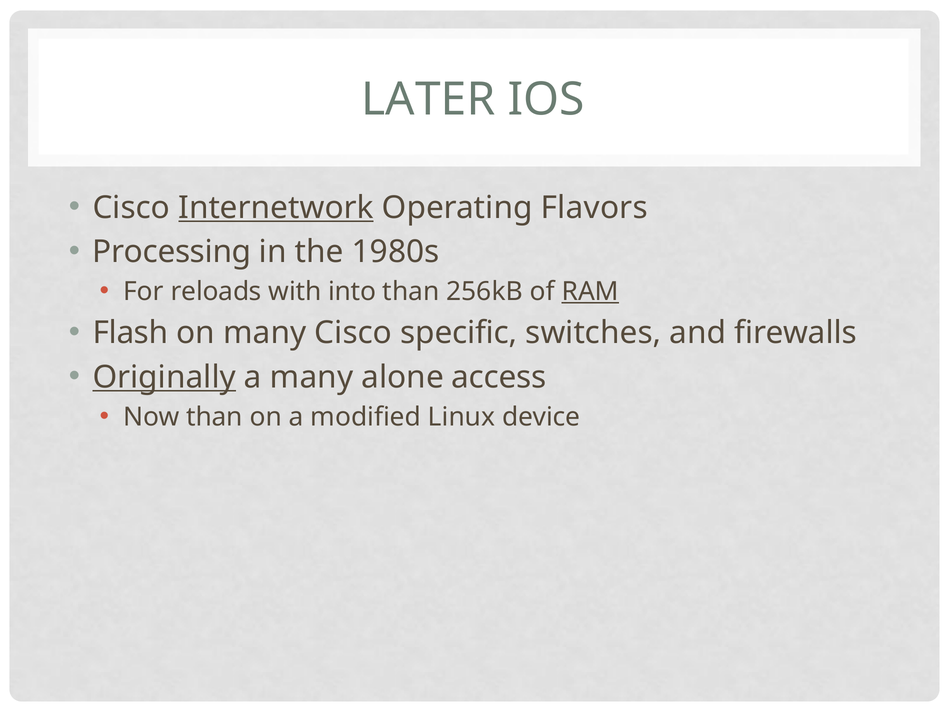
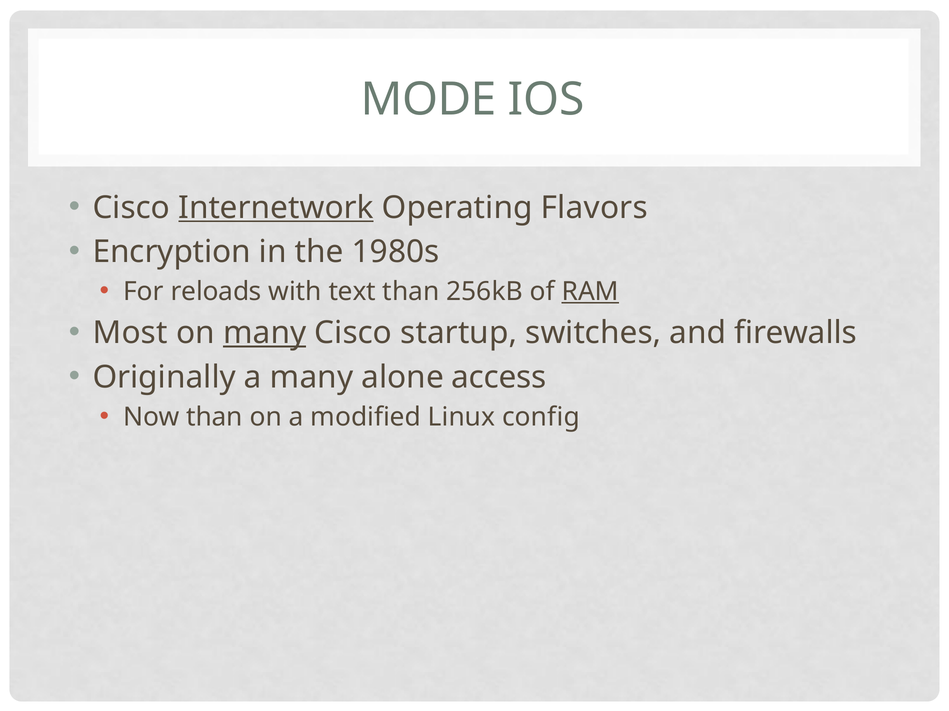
LATER: LATER -> MODE
Processing: Processing -> Encryption
into: into -> text
Flash: Flash -> Most
many at (265, 333) underline: none -> present
specific: specific -> startup
Originally underline: present -> none
device: device -> config
